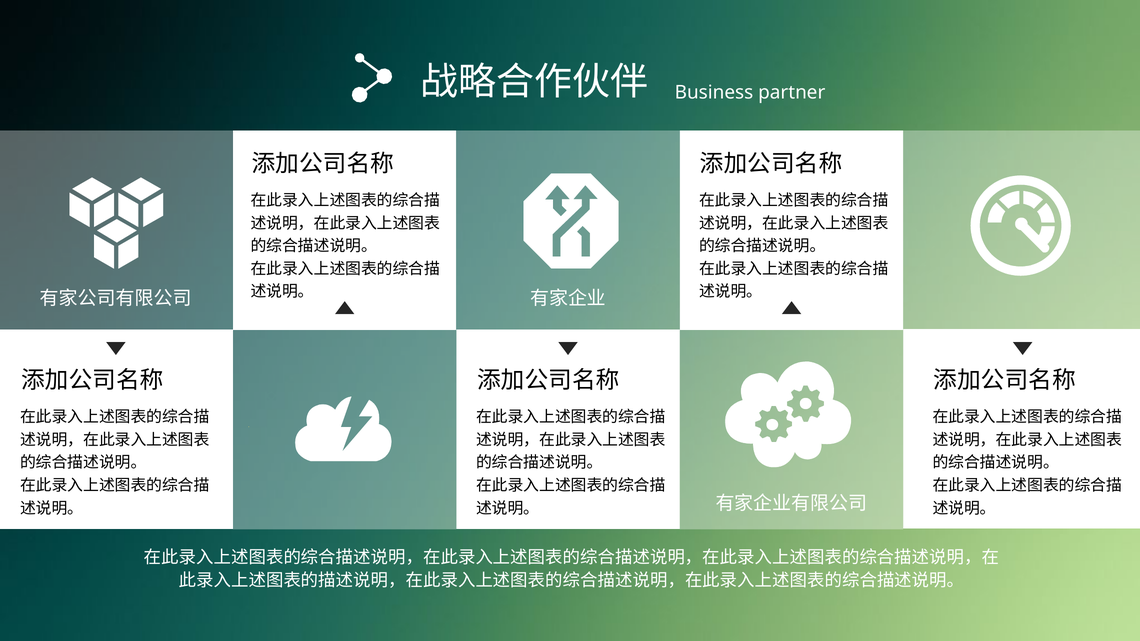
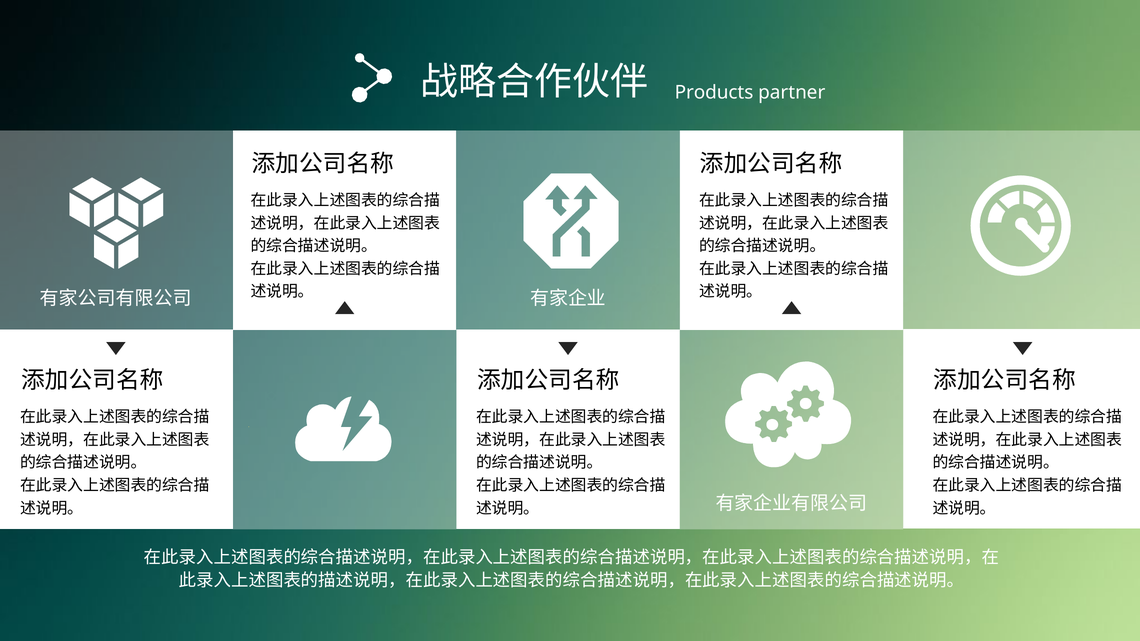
Business: Business -> Products
